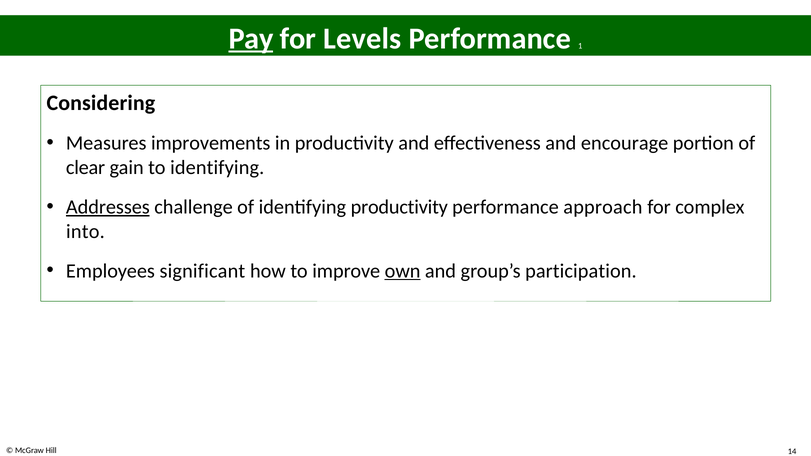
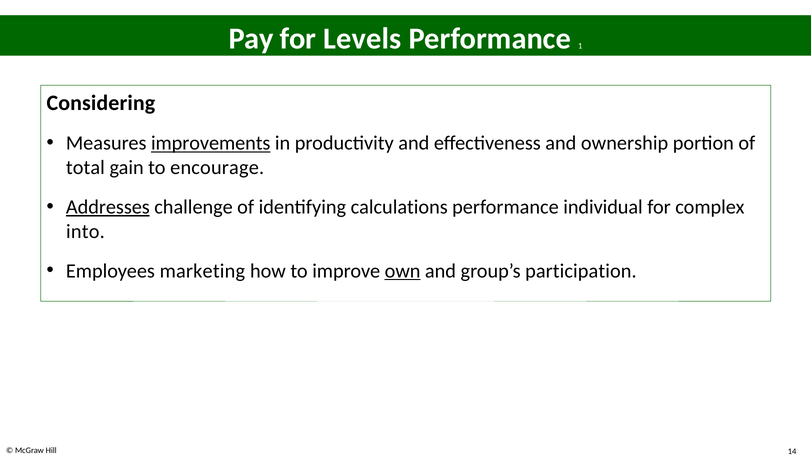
Pay underline: present -> none
improvements underline: none -> present
encourage: encourage -> ownership
clear: clear -> total
to identifying: identifying -> encourage
identifying productivity: productivity -> calculations
approach: approach -> individual
significant: significant -> marketing
